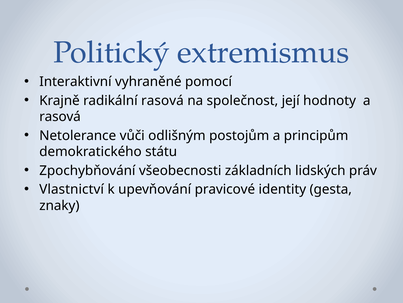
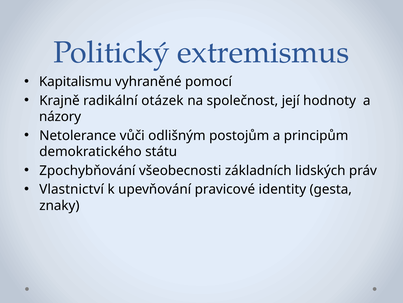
Interaktivní: Interaktivní -> Kapitalismu
radikální rasová: rasová -> otázek
rasová at (60, 116): rasová -> názory
